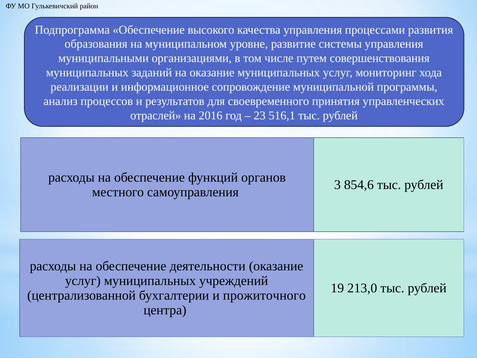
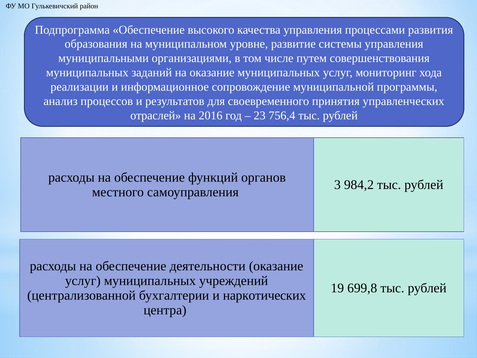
516,1: 516,1 -> 756,4
854,6: 854,6 -> 984,2
213,0: 213,0 -> 699,8
прожиточного: прожиточного -> наркотических
